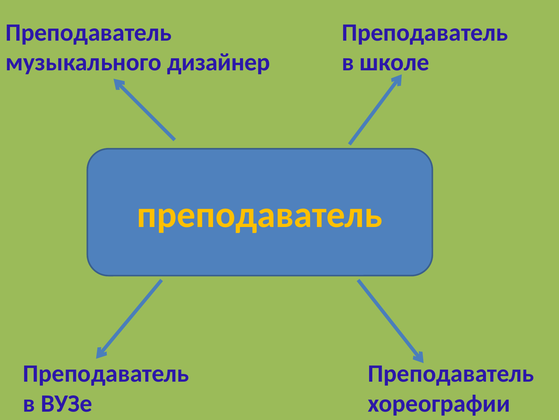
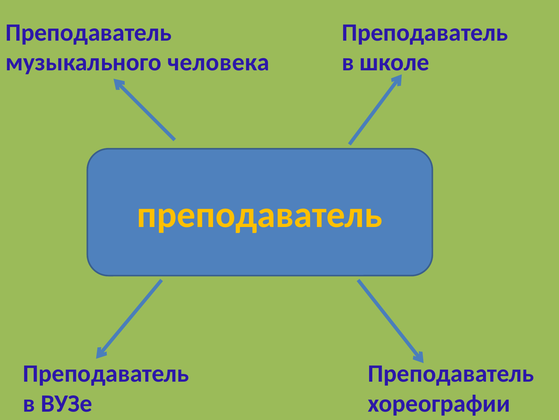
дизайнер: дизайнер -> человека
